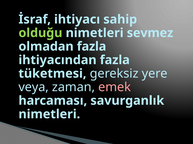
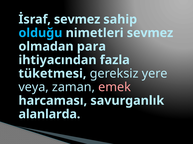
İsraf ihtiyacı: ihtiyacı -> sevmez
olduğu colour: light green -> light blue
olmadan fazla: fazla -> para
nimetleri at (49, 115): nimetleri -> alanlarda
